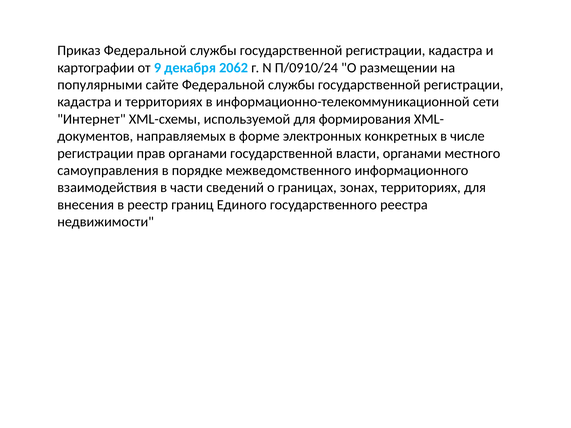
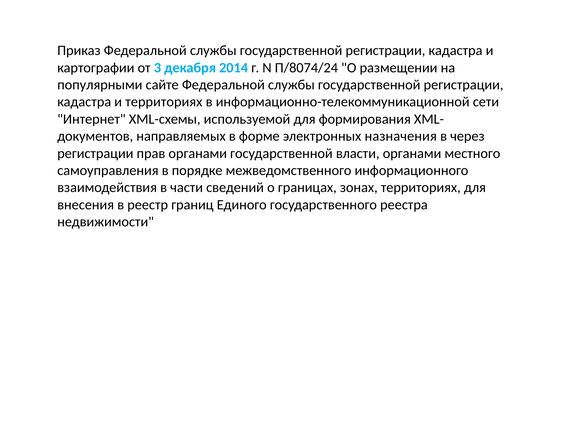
9: 9 -> 3
2062: 2062 -> 2014
П/0910/24: П/0910/24 -> П/8074/24
конкретных: конкретных -> назначения
числе: числе -> через
